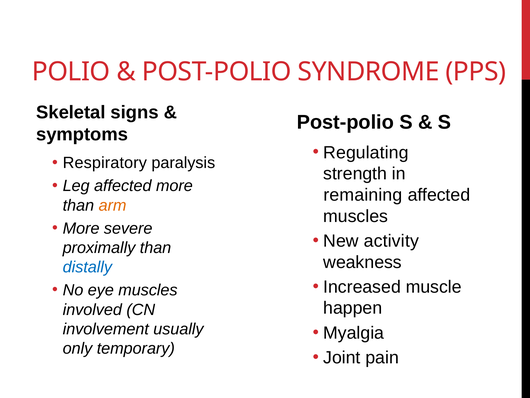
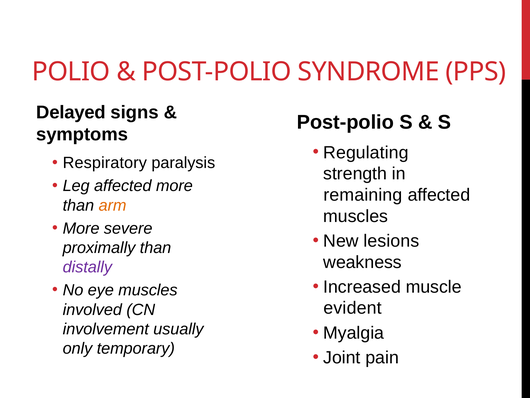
Skeletal: Skeletal -> Delayed
activity: activity -> lesions
distally colour: blue -> purple
happen: happen -> evident
